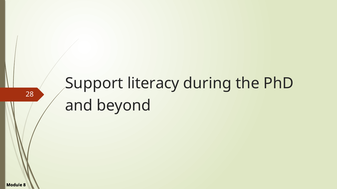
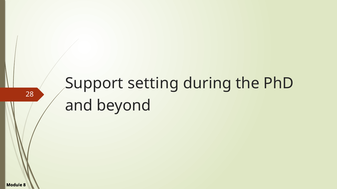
literacy: literacy -> setting
